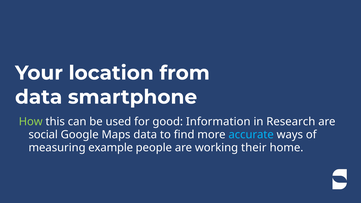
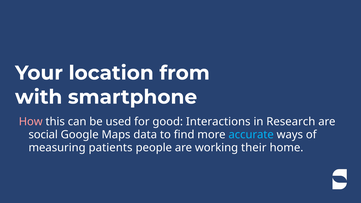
data at (39, 97): data -> with
How colour: light green -> pink
Information: Information -> Interactions
example: example -> patients
